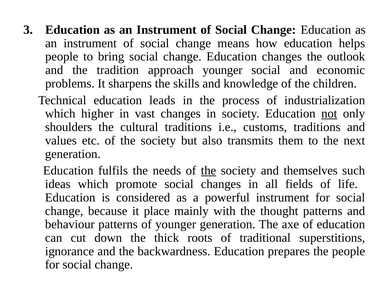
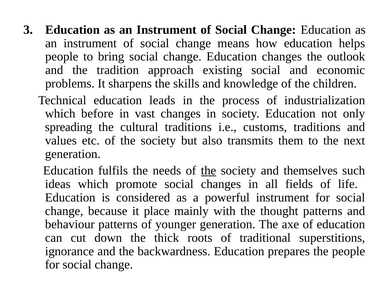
approach younger: younger -> existing
higher: higher -> before
not underline: present -> none
shoulders: shoulders -> spreading
